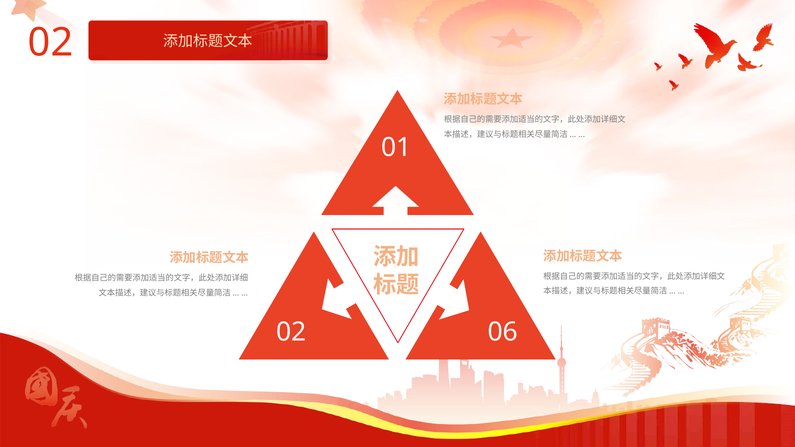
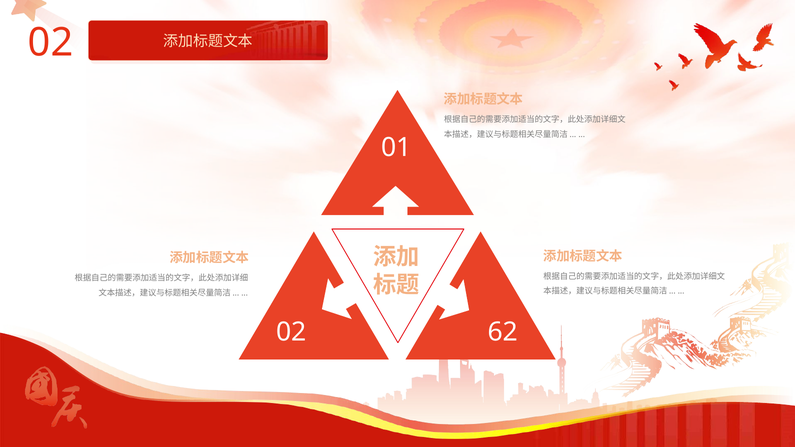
06: 06 -> 62
